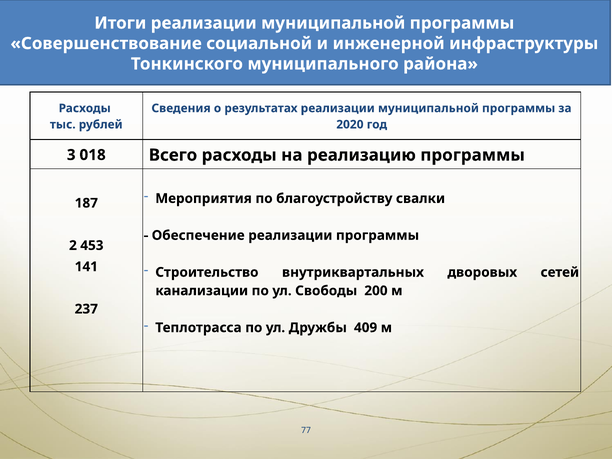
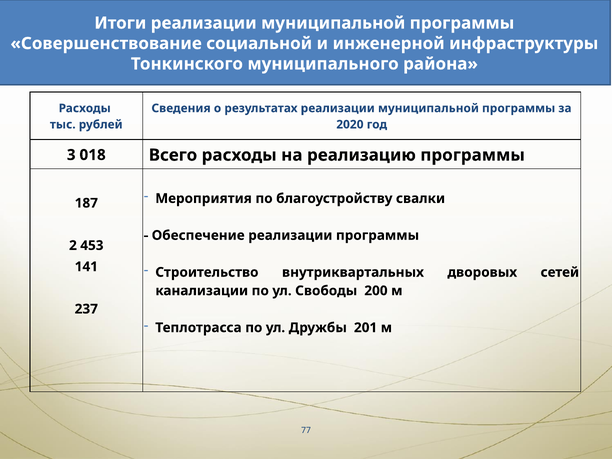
409: 409 -> 201
